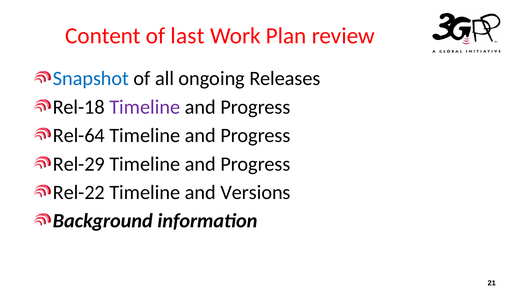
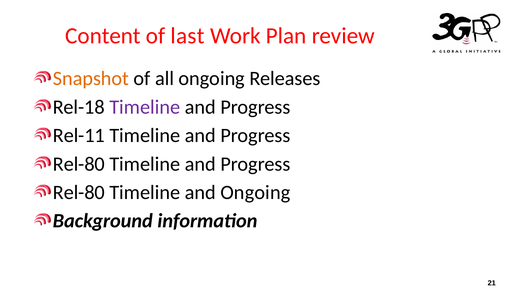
Snapshot colour: blue -> orange
Rel-64: Rel-64 -> Rel-11
Rel-29 at (79, 164): Rel-29 -> Rel-80
Rel-22 at (79, 192): Rel-22 -> Rel-80
and Versions: Versions -> Ongoing
